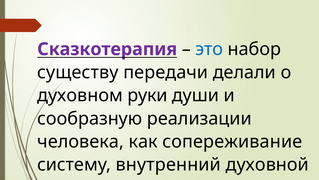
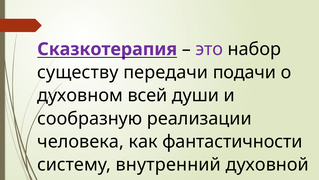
это colour: blue -> purple
делали: делали -> подачи
руки: руки -> всей
сопереживание: сопереживание -> фантастичности
